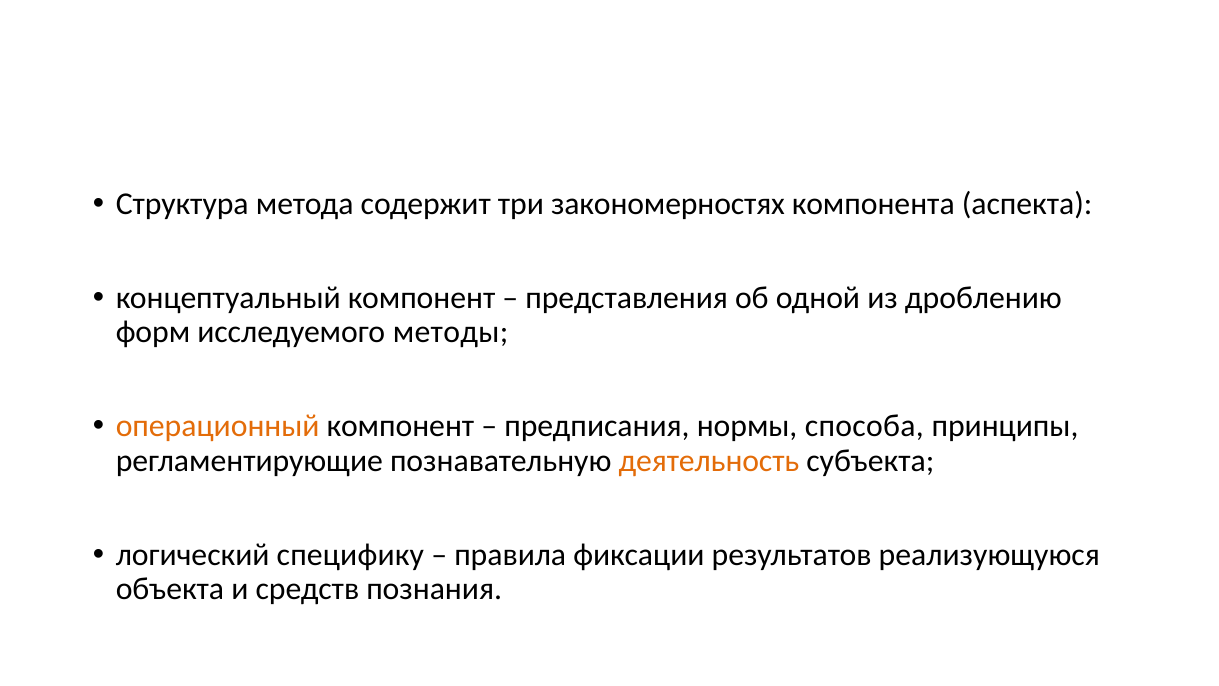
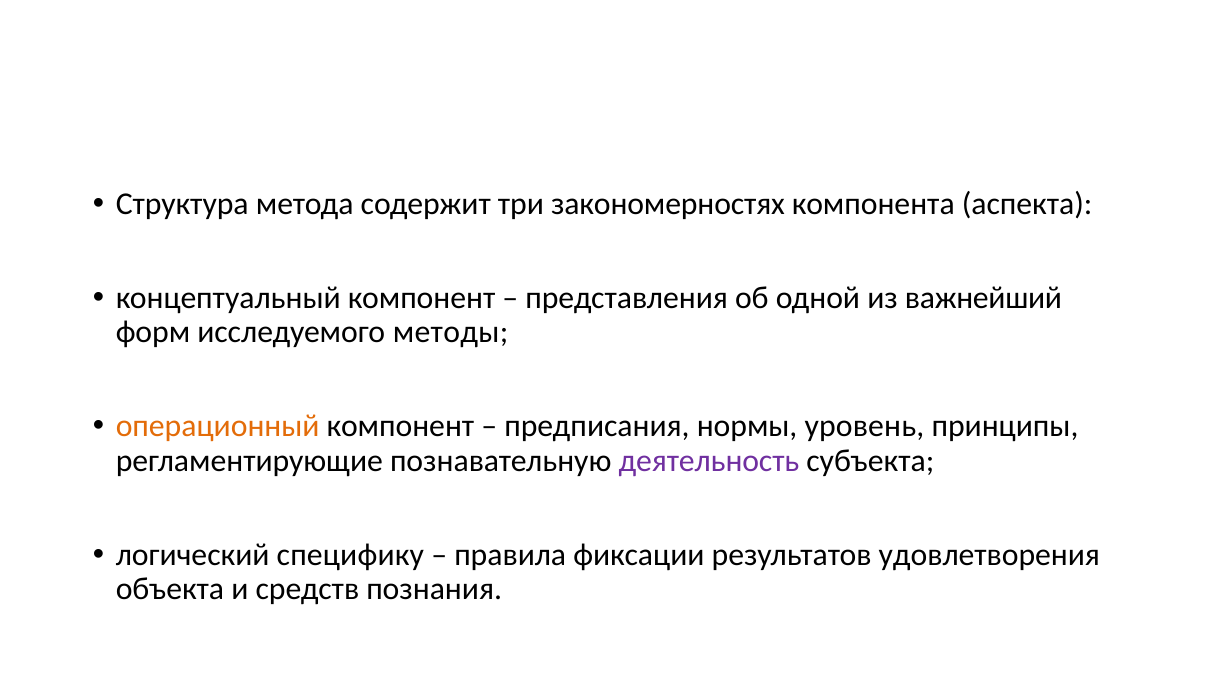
дроблению: дроблению -> важнейший
способа: способа -> уровень
деятельность colour: orange -> purple
реализующуюся: реализующуюся -> удовлетворения
